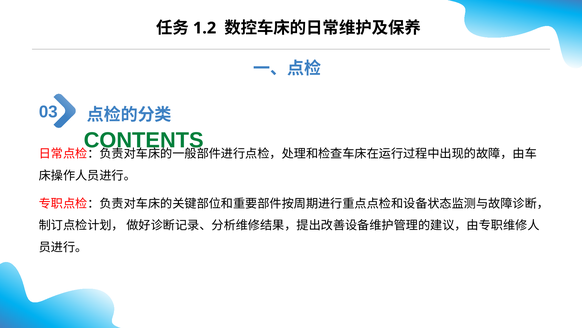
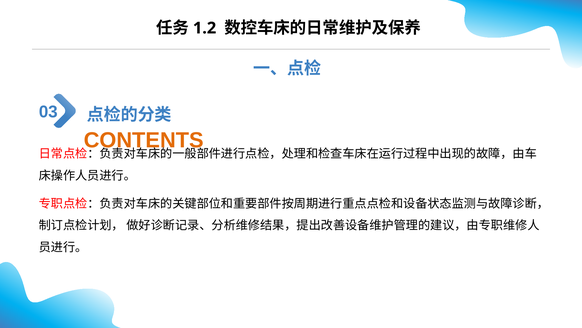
CONTENTS colour: green -> orange
